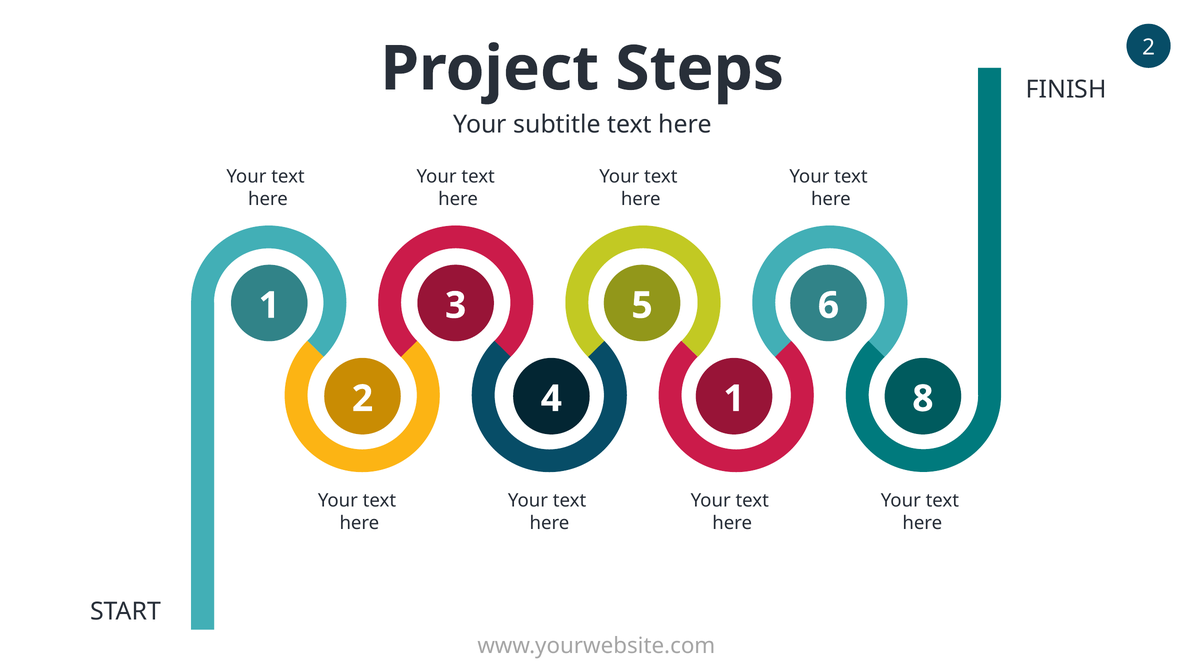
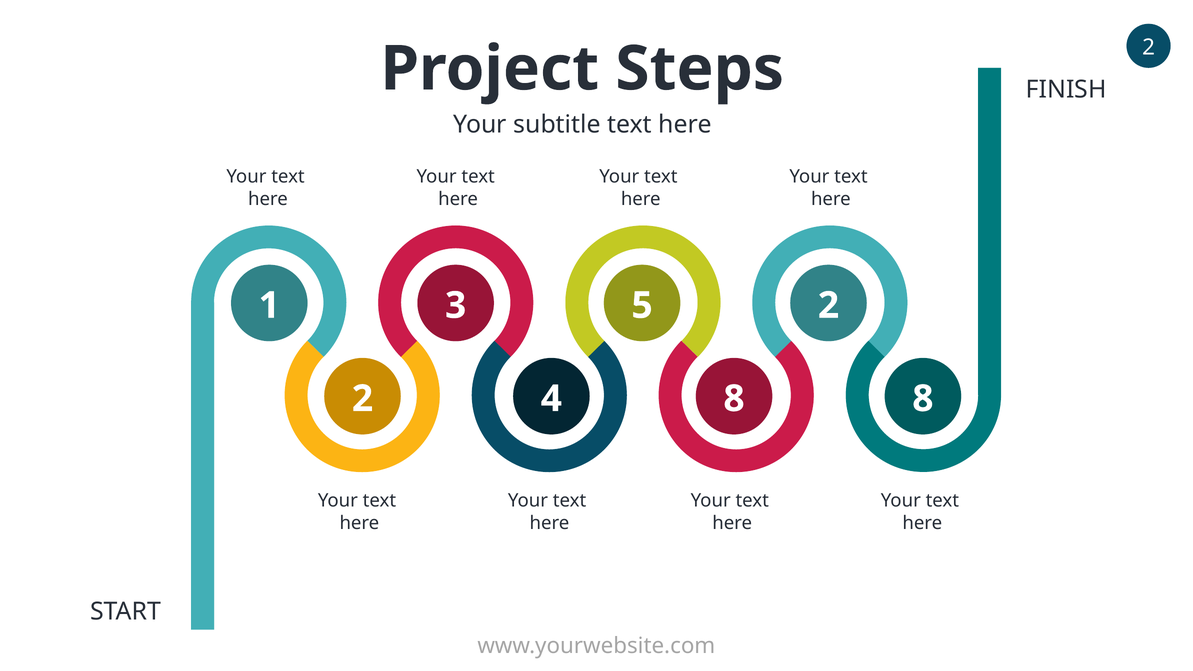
1 6: 6 -> 2
4 1: 1 -> 8
